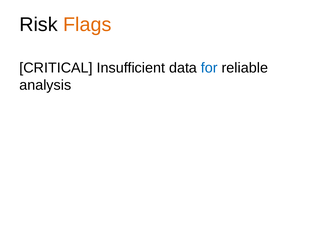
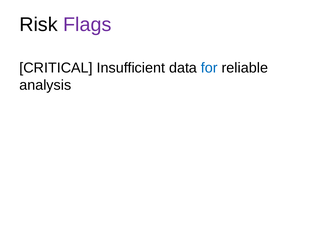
Flags colour: orange -> purple
